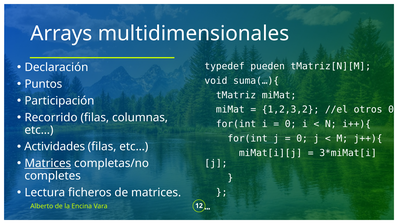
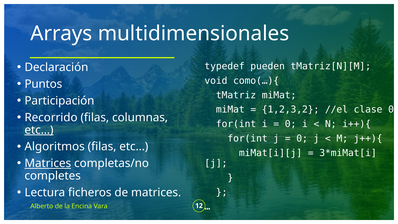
suma(…){: suma(…){ -> como(…){
otros: otros -> clase
etc… at (39, 130) underline: none -> present
Actividades: Actividades -> Algoritmos
